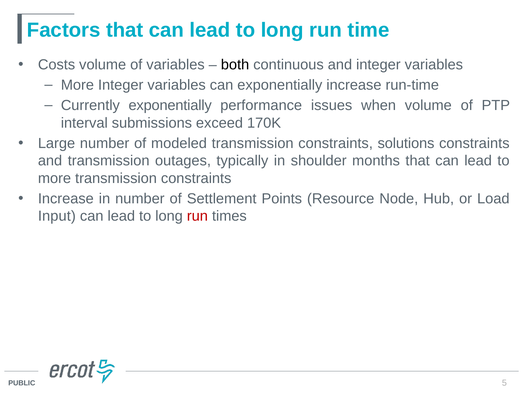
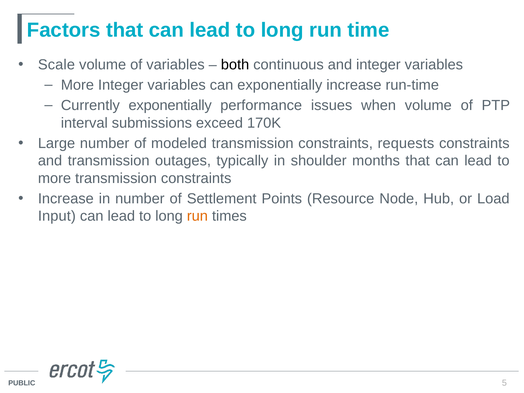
Costs: Costs -> Scale
solutions: solutions -> requests
run at (197, 216) colour: red -> orange
